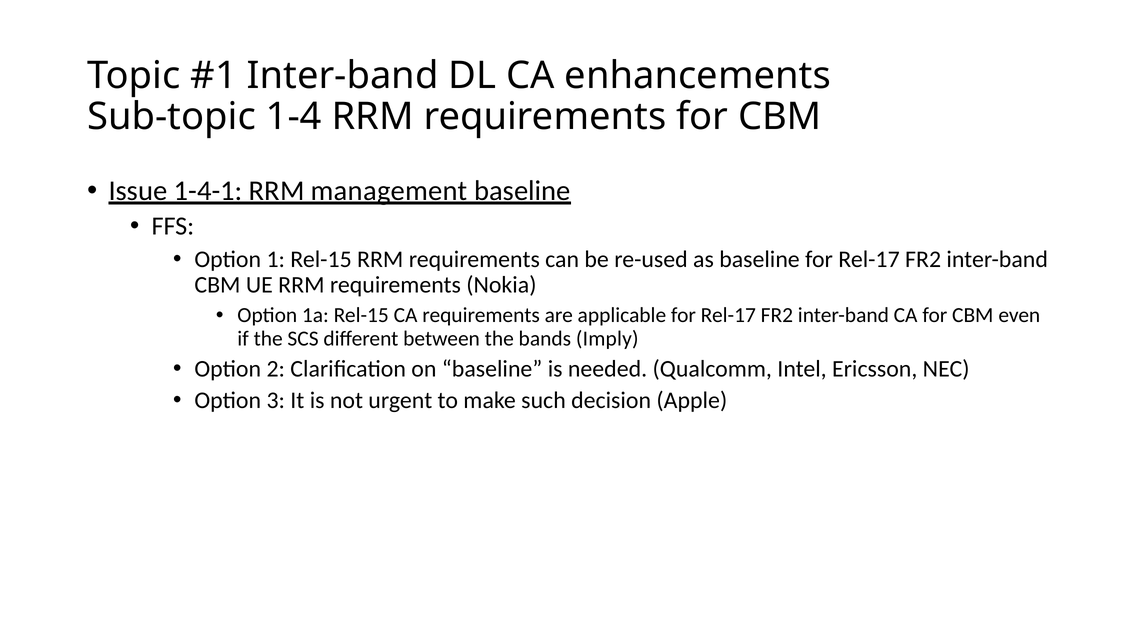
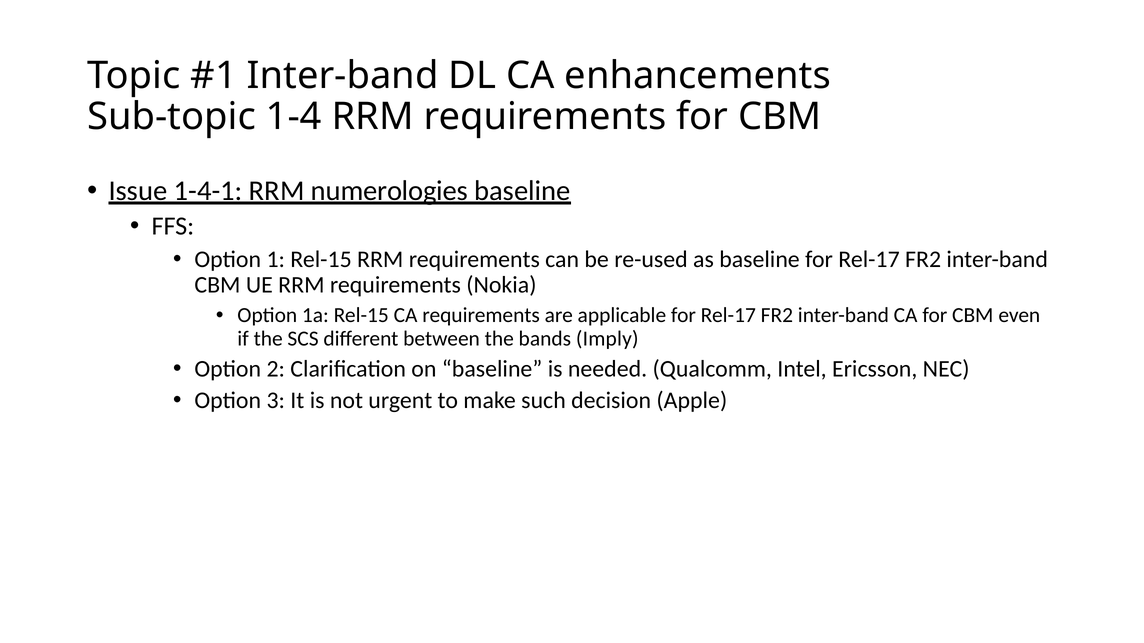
management: management -> numerologies
